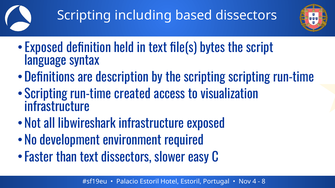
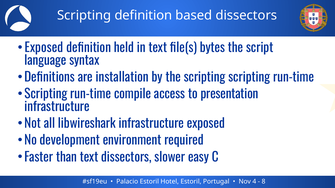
Scripting including: including -> definition
description: description -> installation
created: created -> compile
visualization: visualization -> presentation
